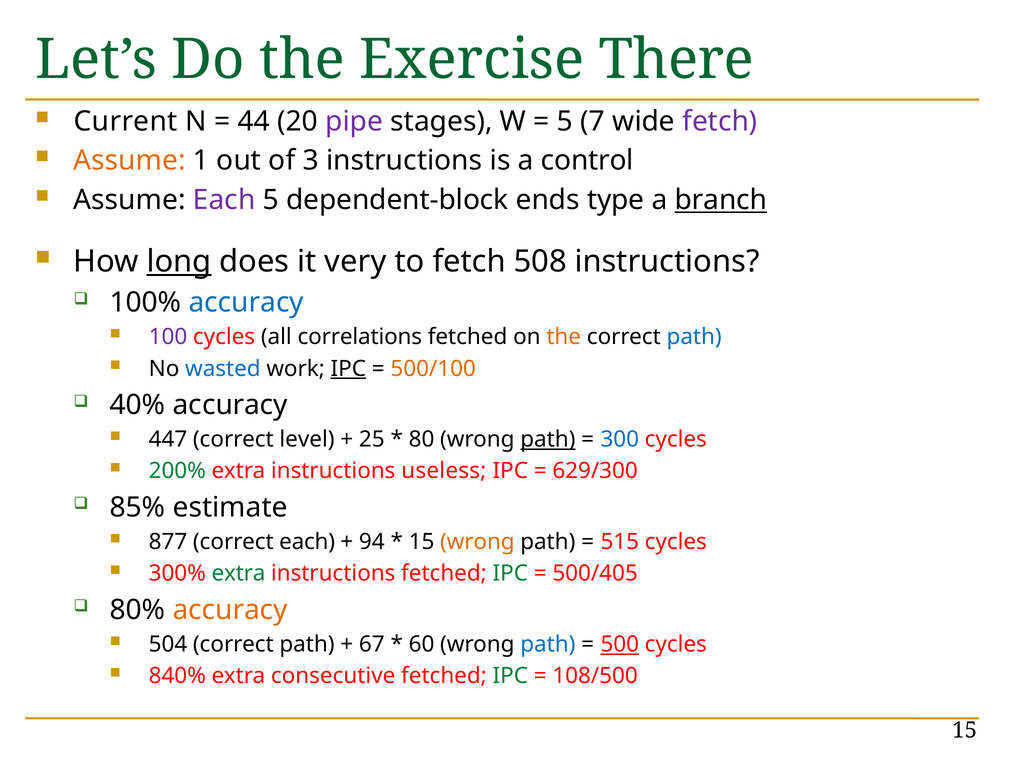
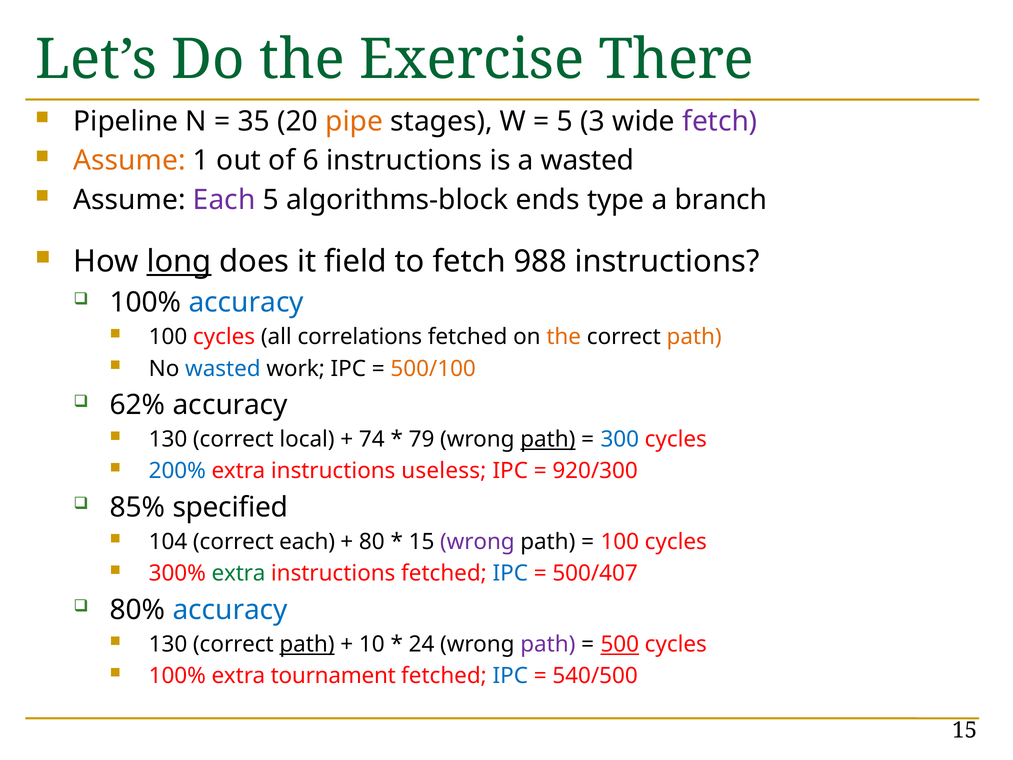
Current: Current -> Pipeline
44: 44 -> 35
pipe colour: purple -> orange
7: 7 -> 3
3: 3 -> 6
a control: control -> wasted
dependent-block: dependent-block -> algorithms-block
branch underline: present -> none
very: very -> field
508: 508 -> 988
100 at (168, 337) colour: purple -> black
path at (694, 337) colour: blue -> orange
IPC at (348, 368) underline: present -> none
40%: 40% -> 62%
447 at (168, 439): 447 -> 130
level: level -> local
25: 25 -> 74
80: 80 -> 79
200% colour: green -> blue
629/300: 629/300 -> 920/300
estimate: estimate -> specified
877: 877 -> 104
94: 94 -> 80
wrong at (477, 542) colour: orange -> purple
515 at (620, 542): 515 -> 100
IPC at (510, 573) colour: green -> blue
500/405: 500/405 -> 500/407
accuracy at (230, 610) colour: orange -> blue
504 at (168, 644): 504 -> 130
path at (307, 644) underline: none -> present
67: 67 -> 10
60: 60 -> 24
path at (548, 644) colour: blue -> purple
840% at (177, 676): 840% -> 100%
consecutive: consecutive -> tournament
IPC at (510, 676) colour: green -> blue
108/500: 108/500 -> 540/500
